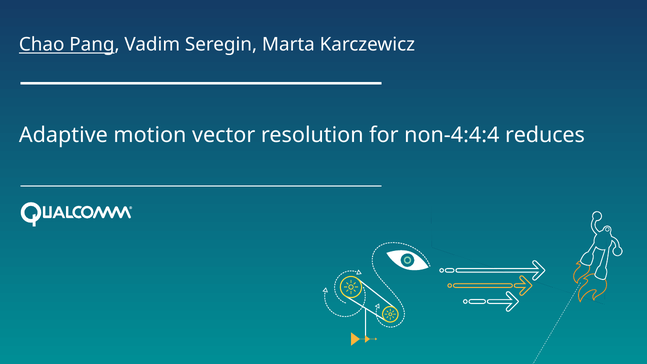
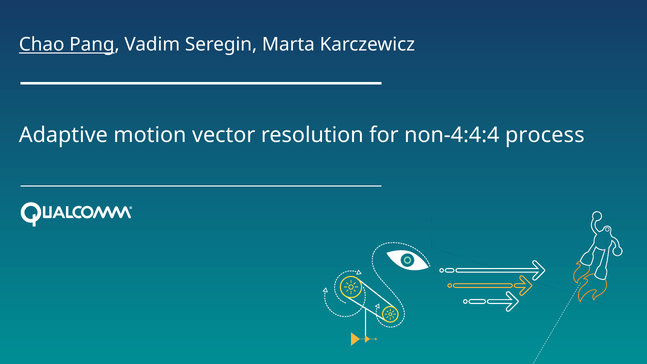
reduces: reduces -> process
